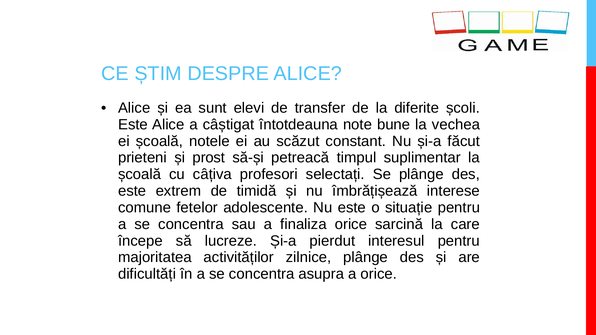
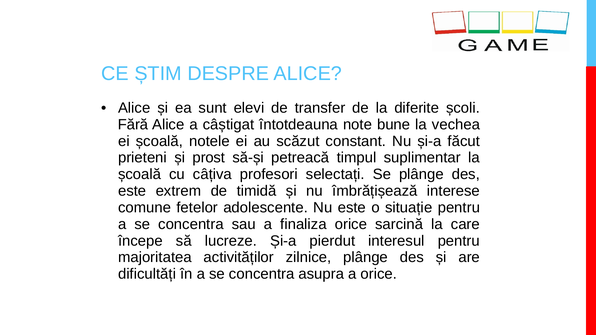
Este at (133, 125): Este -> Fără
